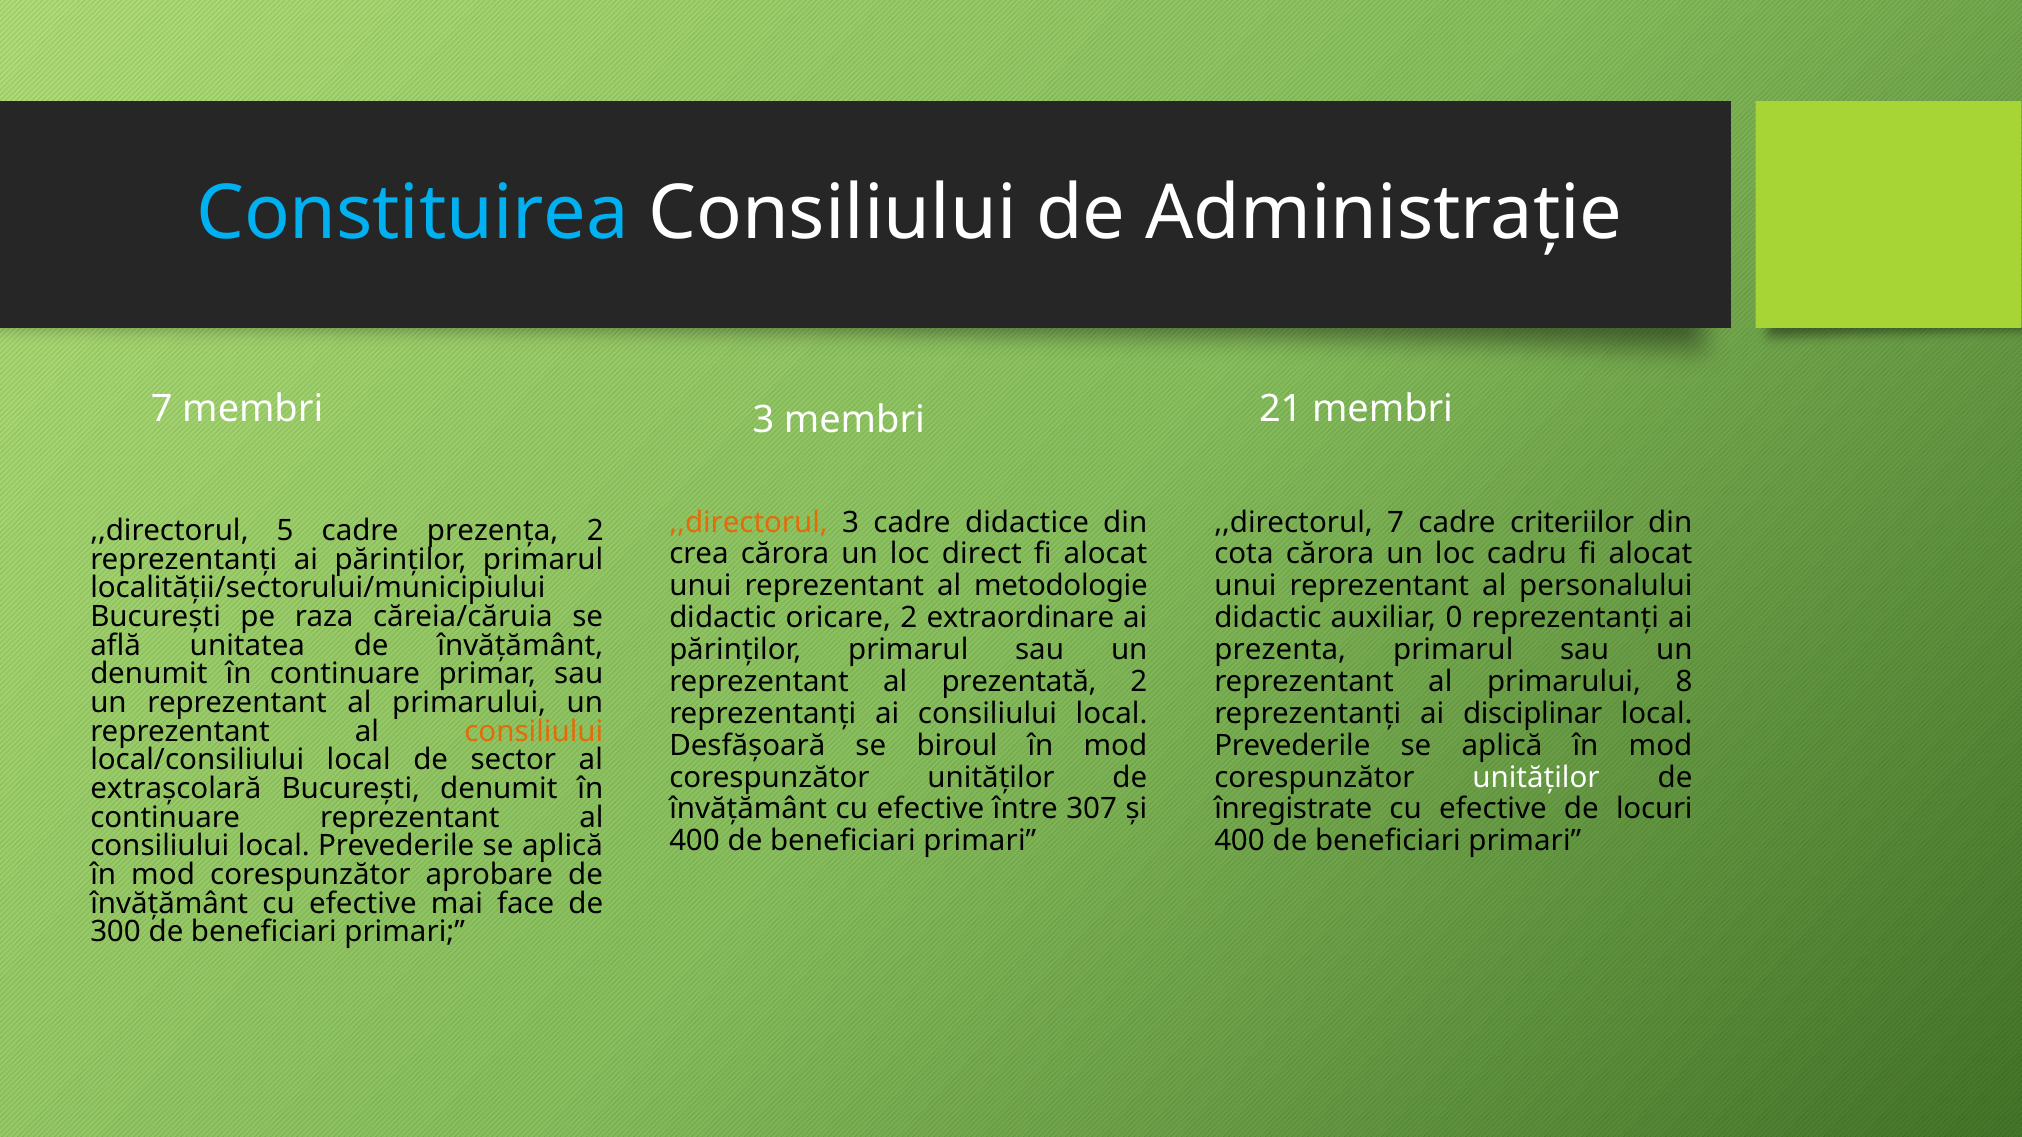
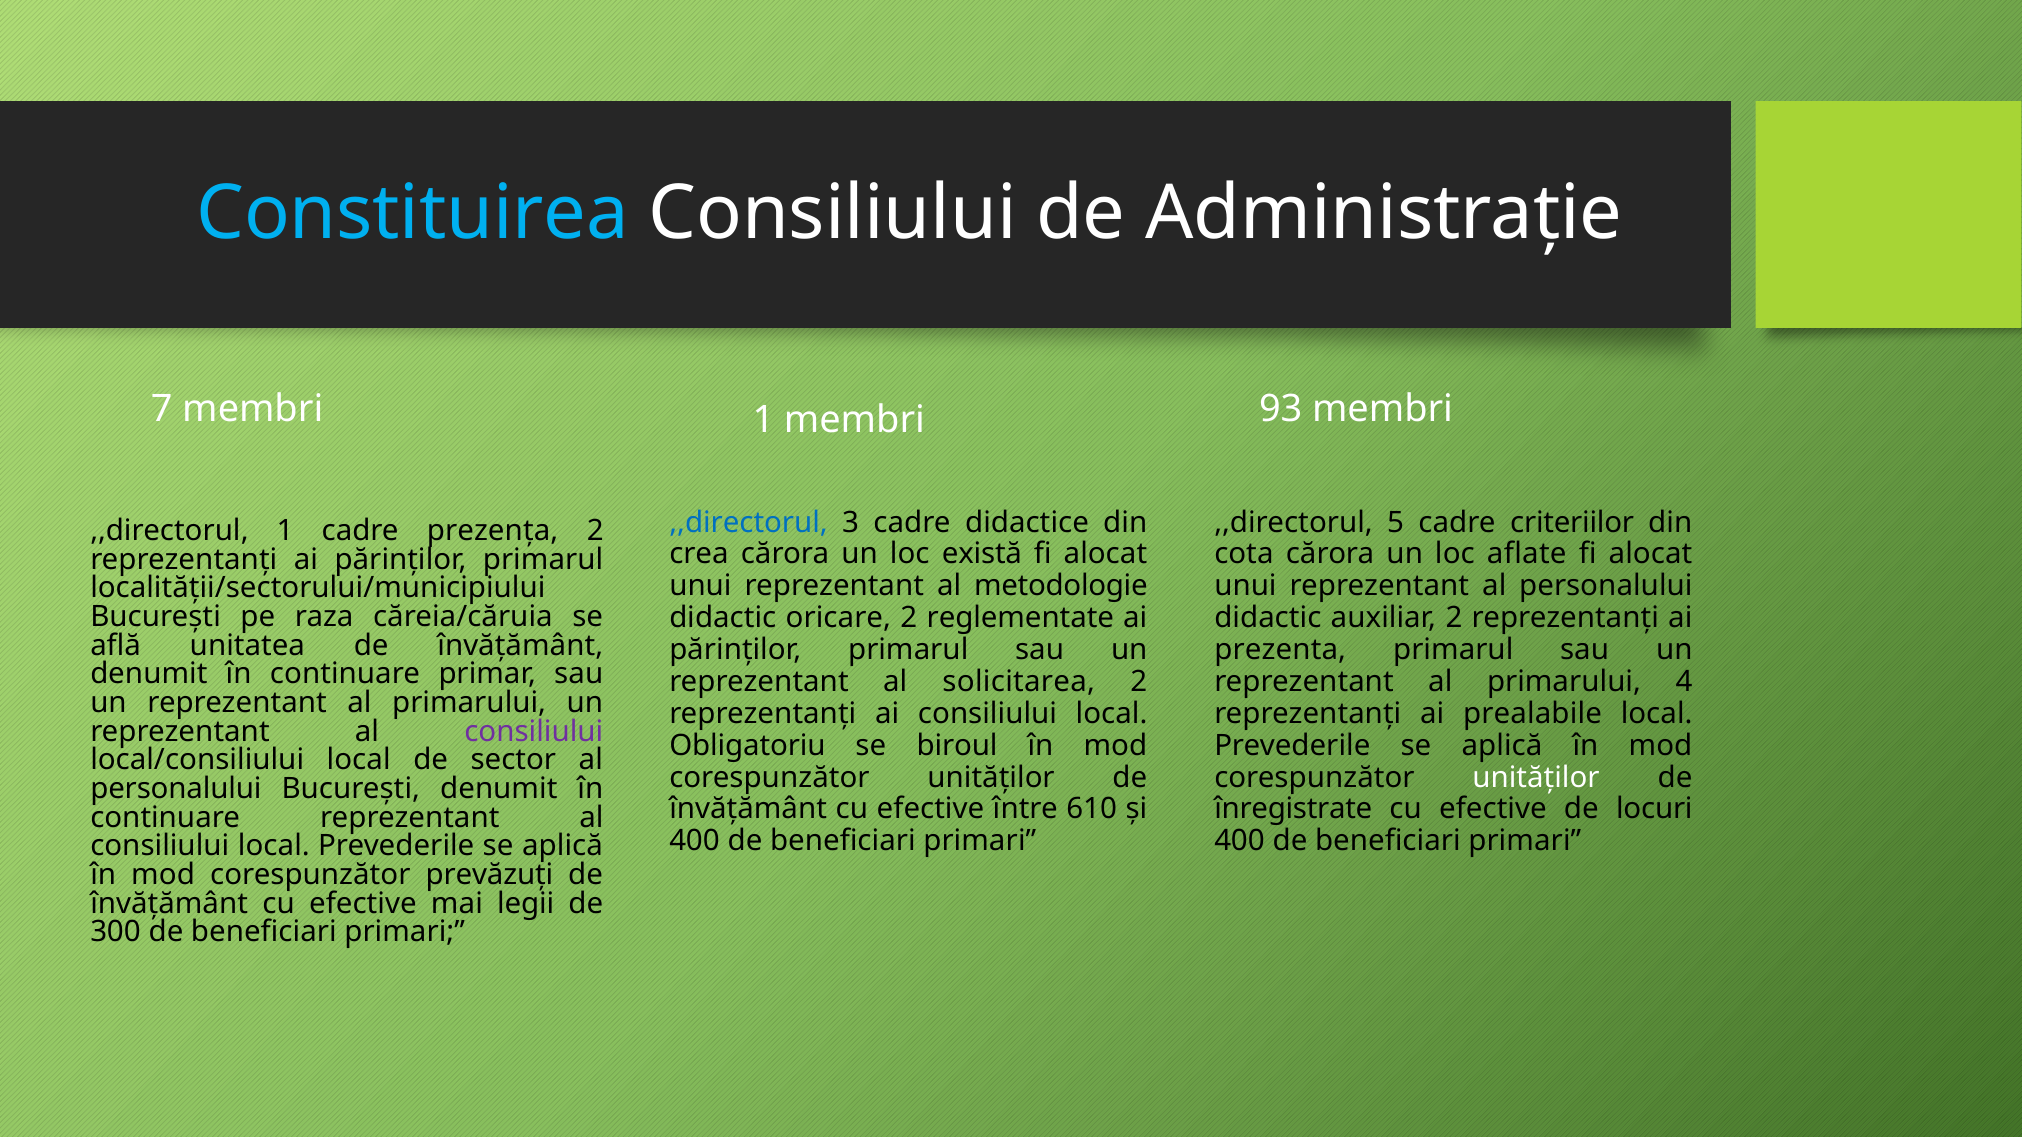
membri 3: 3 -> 1
21: 21 -> 93
,,directorul at (749, 522) colour: orange -> blue
,,directorul 7: 7 -> 5
,,directorul 5: 5 -> 1
direct: direct -> există
cadru: cadru -> aflate
extraordinare: extraordinare -> reglementate
auxiliar 0: 0 -> 2
prezentată: prezentată -> solicitarea
8: 8 -> 4
disciplinar: disciplinar -> prealabile
consiliului at (534, 732) colour: orange -> purple
Desfășoară: Desfășoară -> Obligatoriu
extrașcolară at (176, 789): extrașcolară -> personalului
307: 307 -> 610
aprobare: aprobare -> prevăzuți
face: face -> legii
